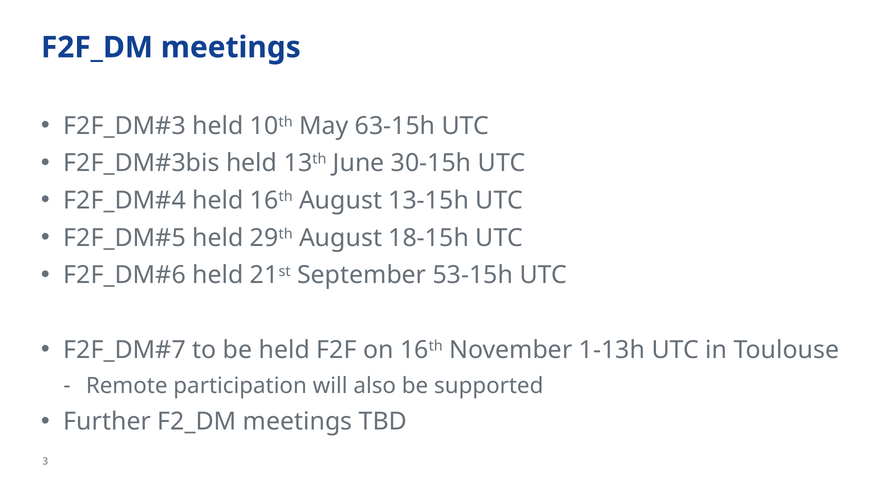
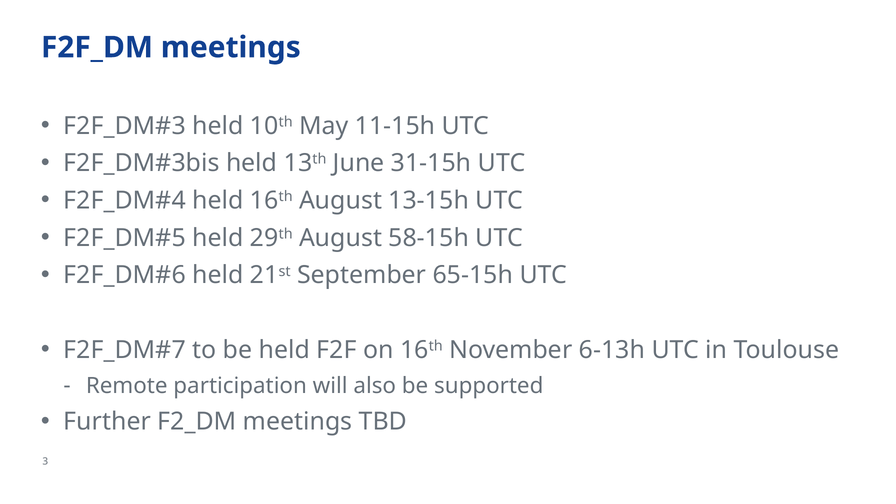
63-15h: 63-15h -> 11-15h
30-15h: 30-15h -> 31-15h
18-15h: 18-15h -> 58-15h
53-15h: 53-15h -> 65-15h
1-13h: 1-13h -> 6-13h
